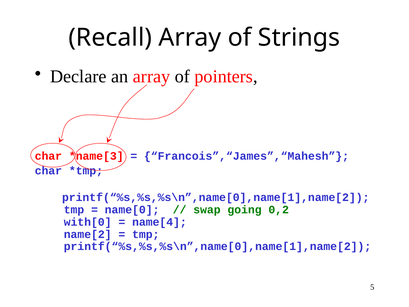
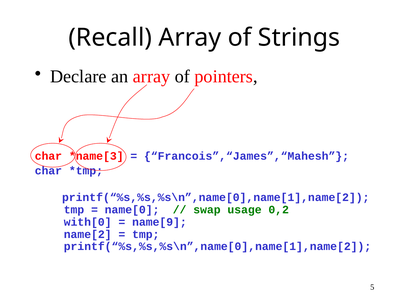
going: going -> usage
name[4: name[4 -> name[9
